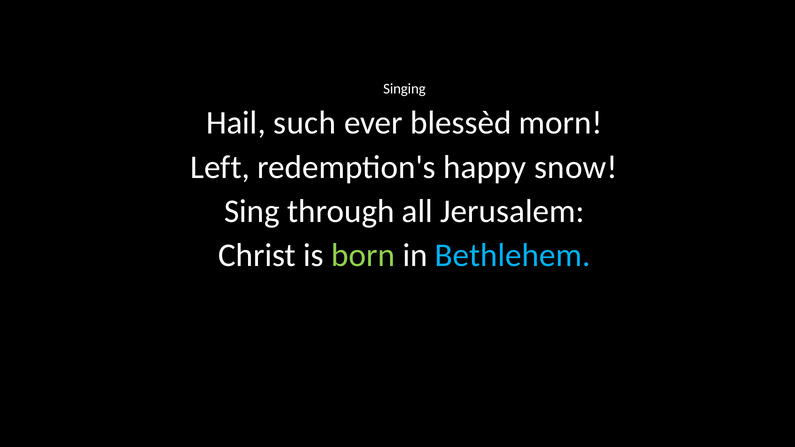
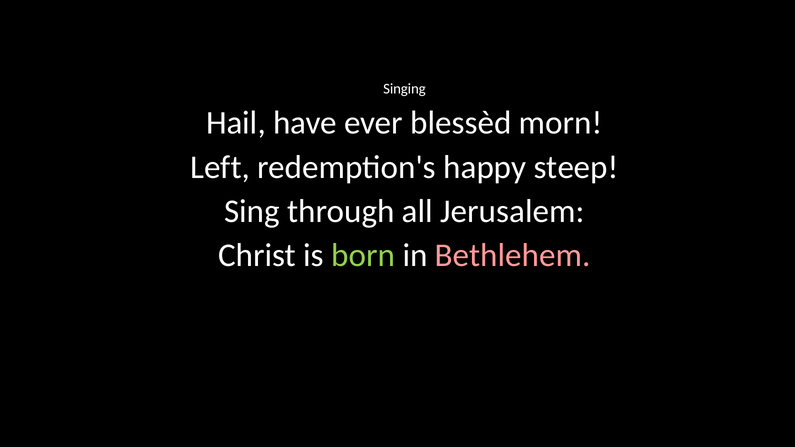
such: such -> have
snow: snow -> steep
Bethlehem colour: light blue -> pink
